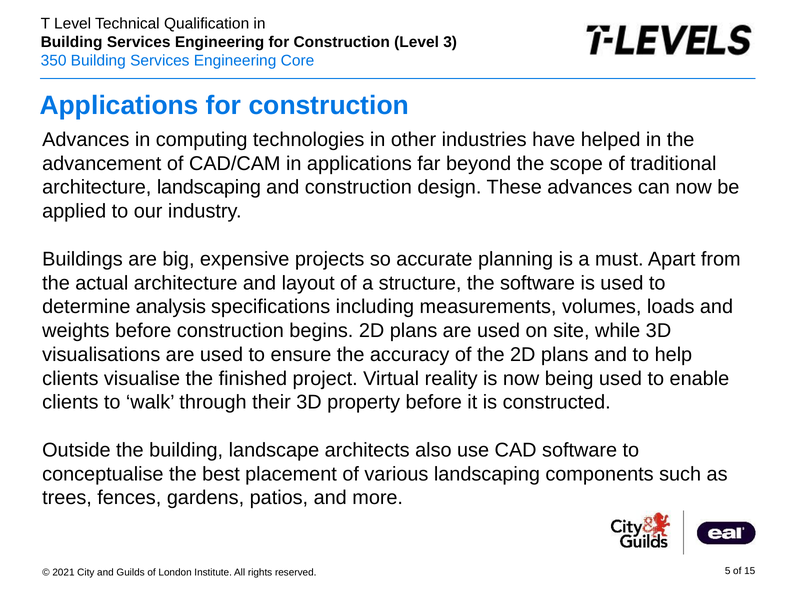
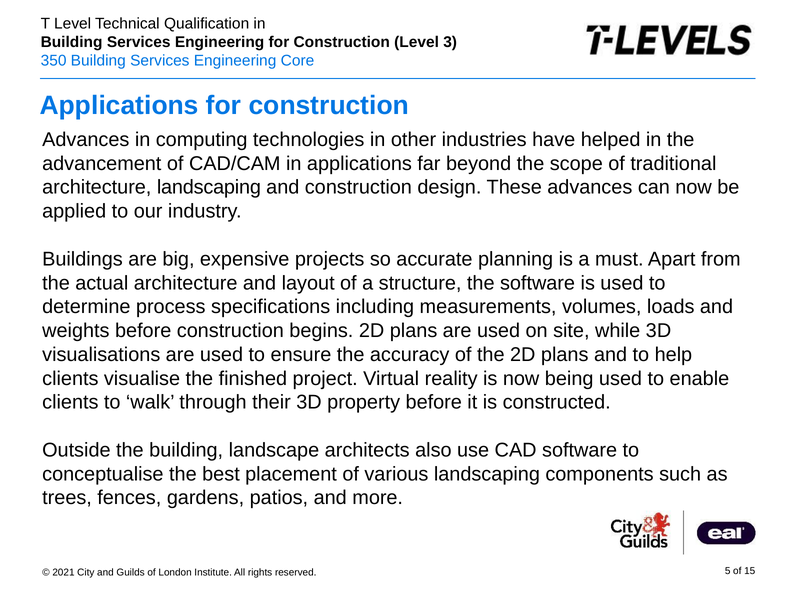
analysis: analysis -> process
